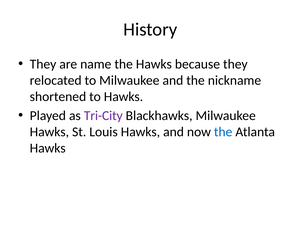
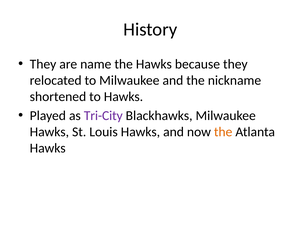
the at (223, 132) colour: blue -> orange
